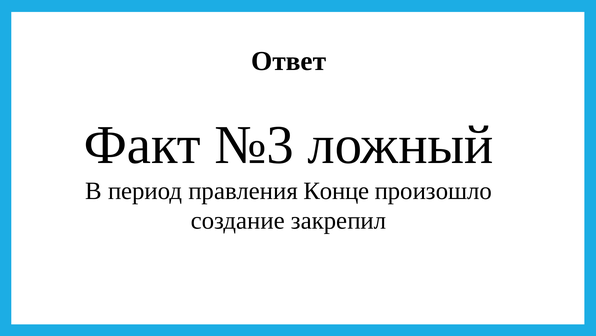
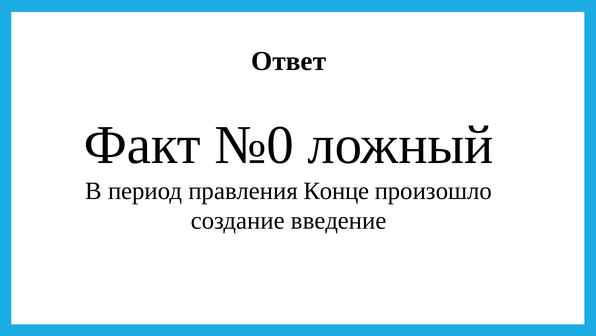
№3: №3 -> №0
закрепил: закрепил -> введение
